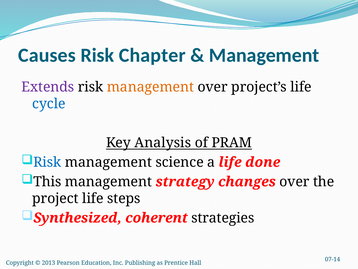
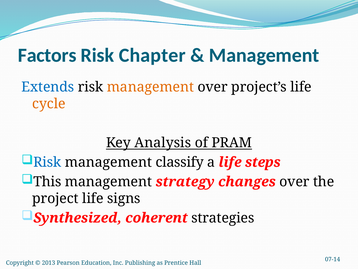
Causes: Causes -> Factors
Extends colour: purple -> blue
cycle colour: blue -> orange
science: science -> classify
done: done -> steps
steps: steps -> signs
